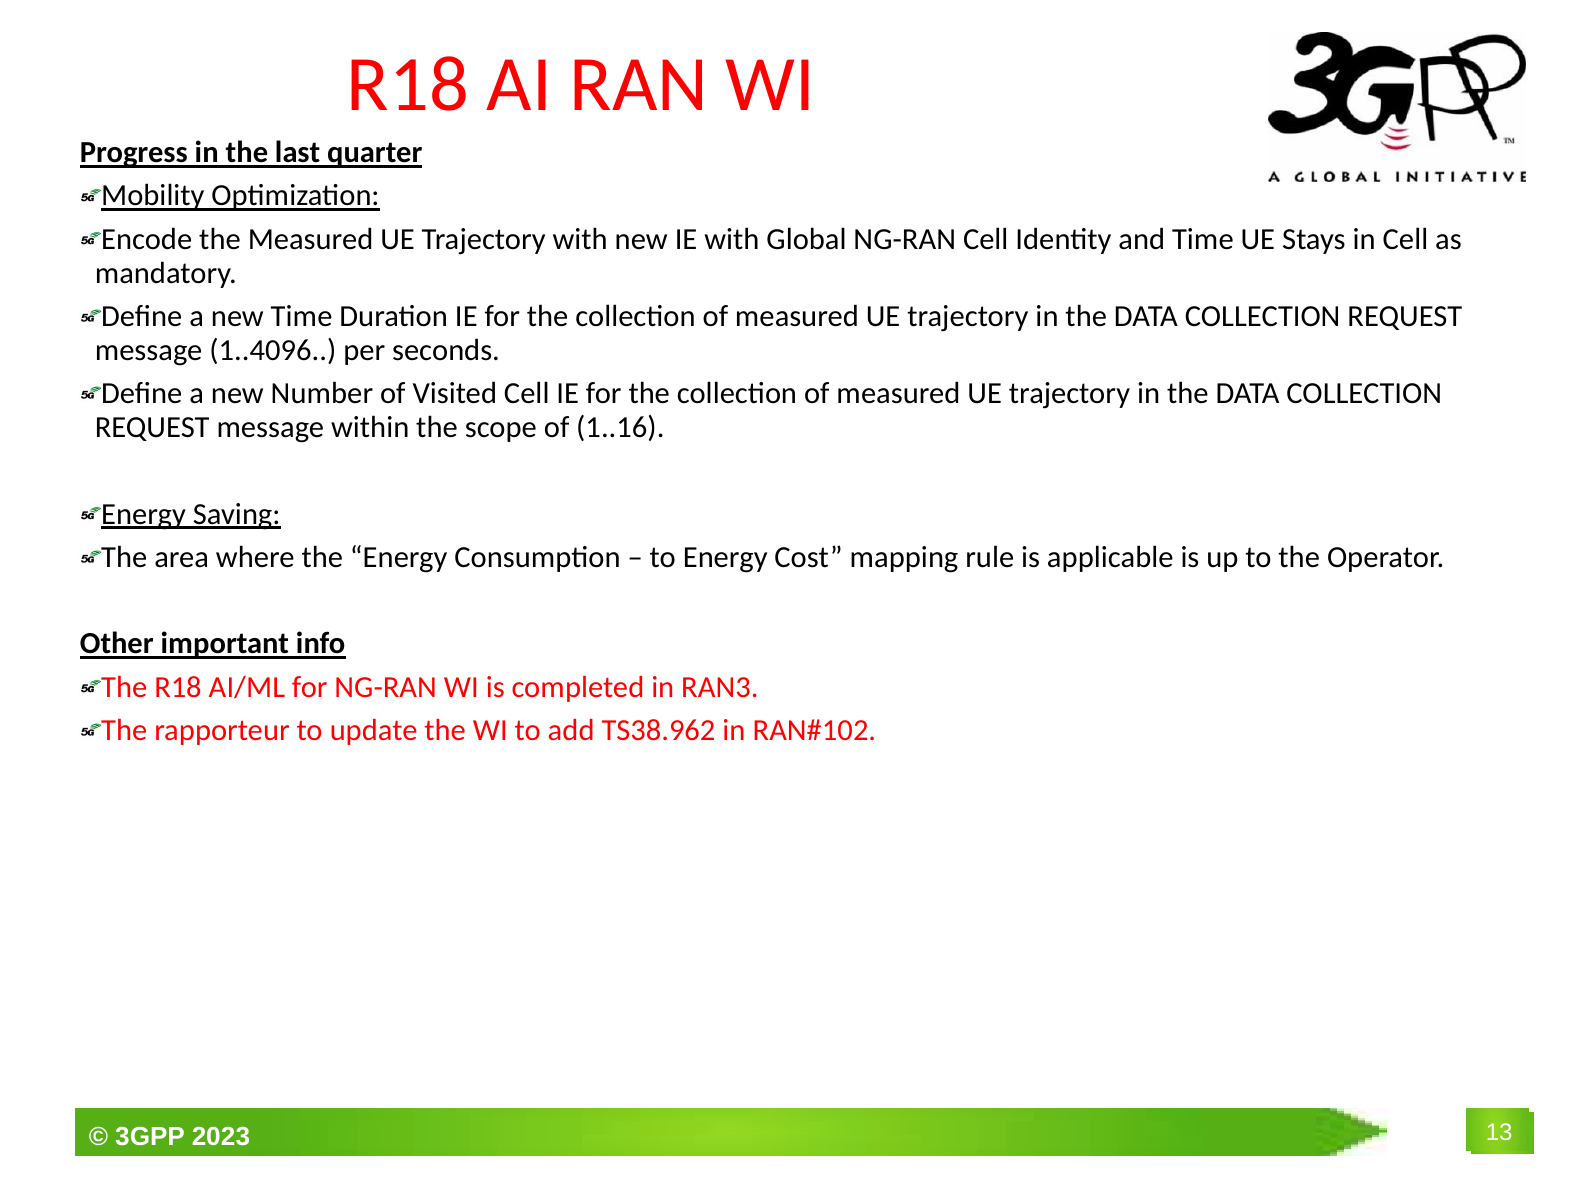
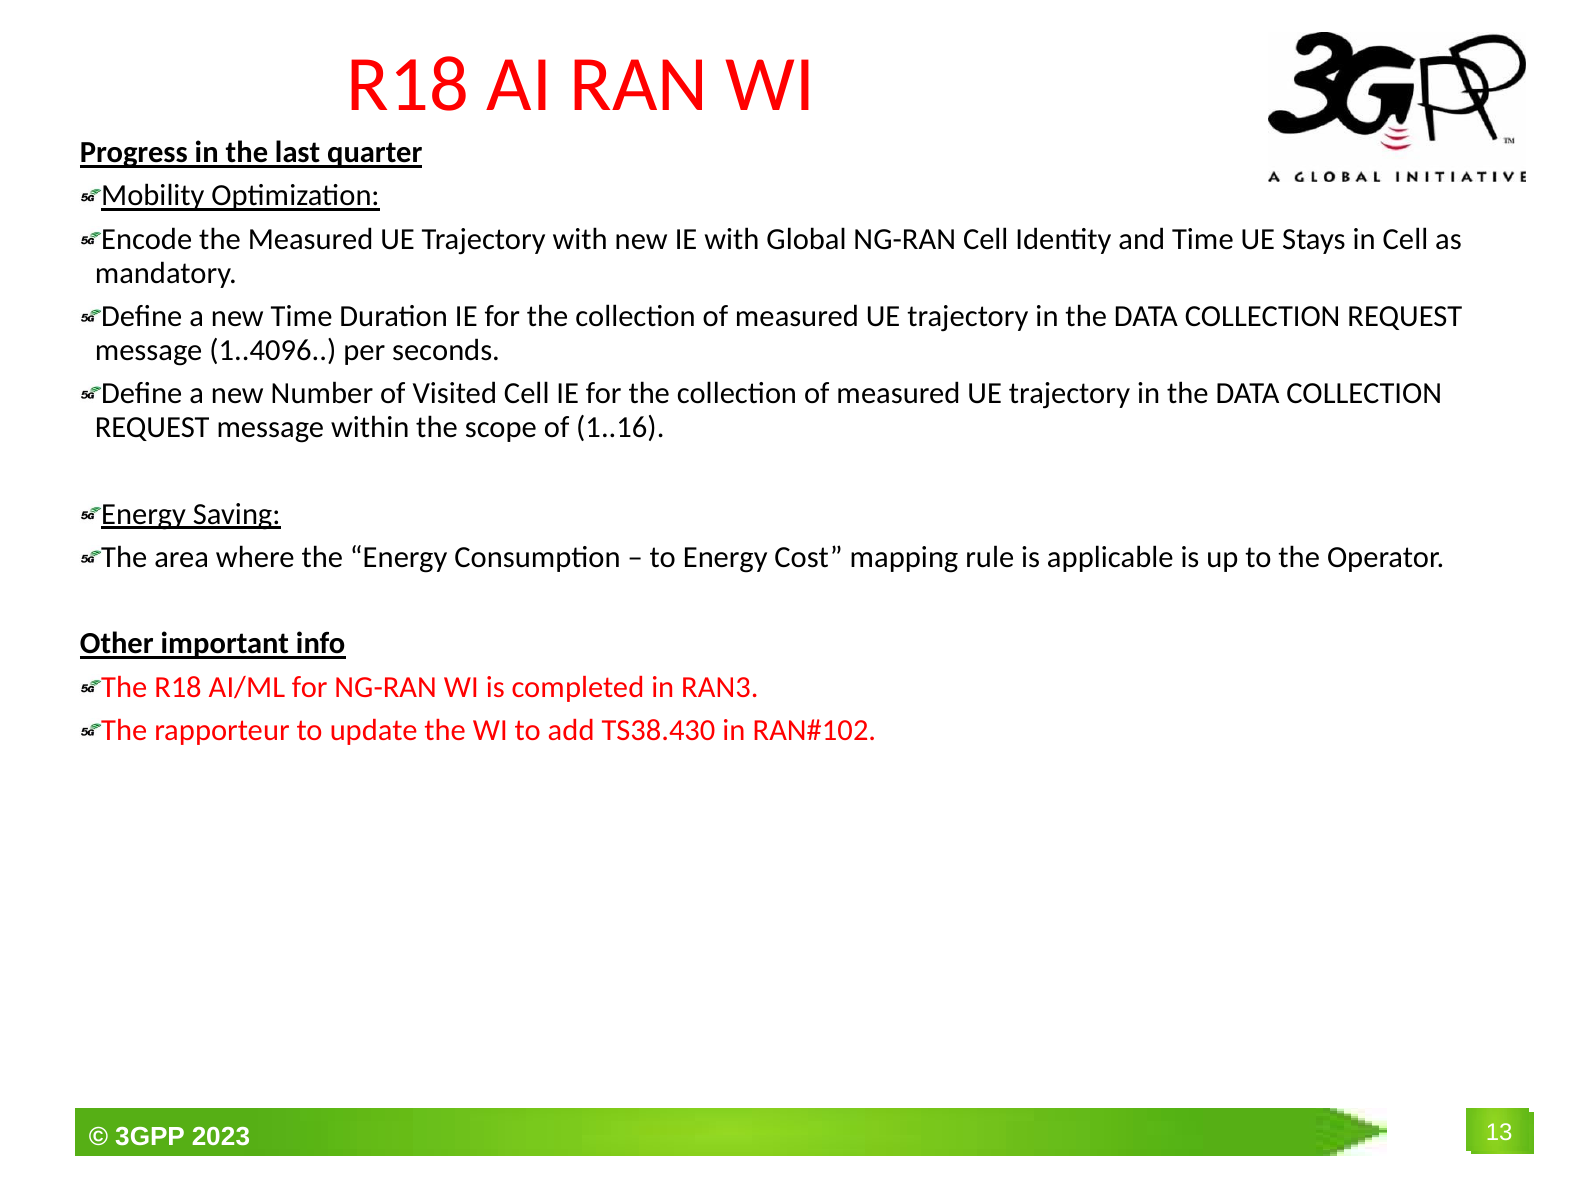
TS38.962: TS38.962 -> TS38.430
